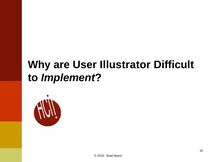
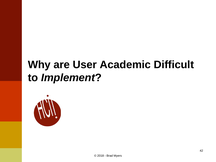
Illustrator: Illustrator -> Academic
